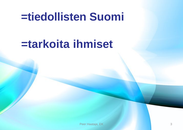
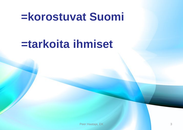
=tiedollisten: =tiedollisten -> =korostuvat
